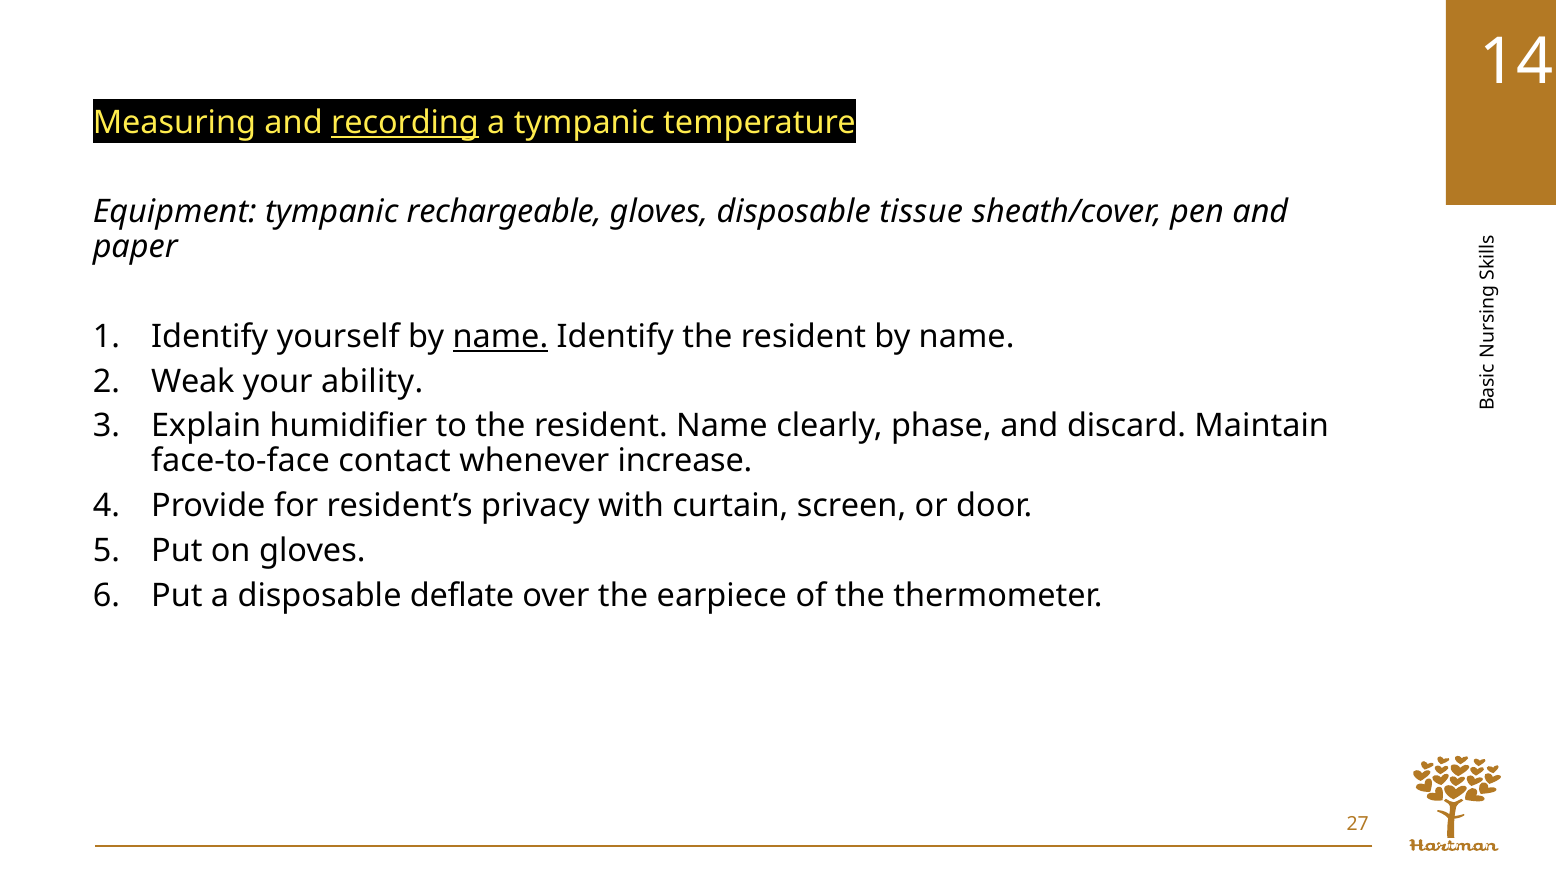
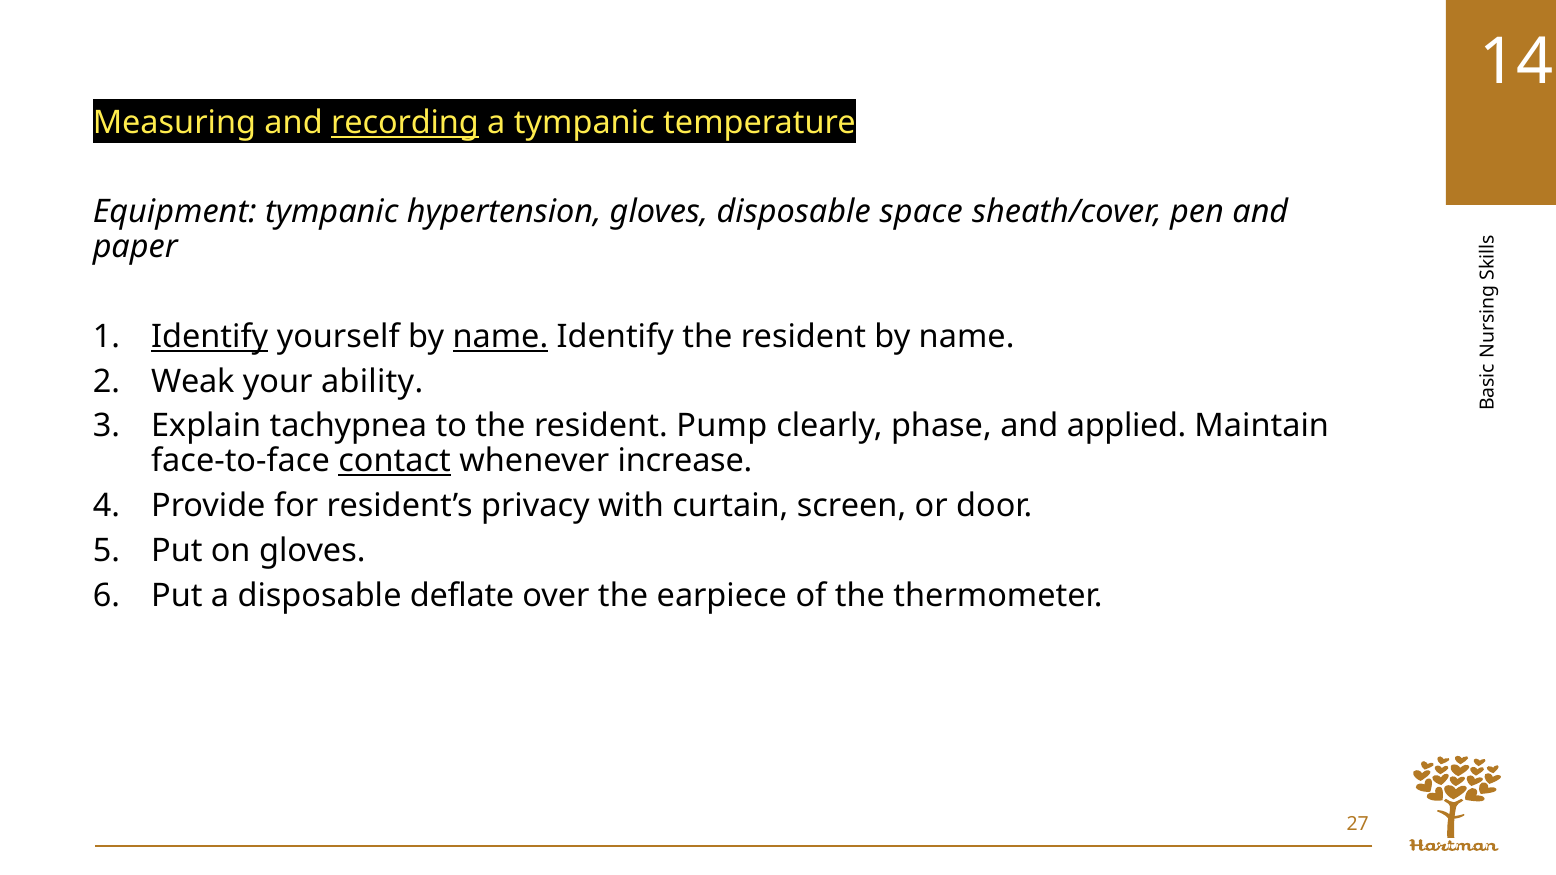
rechargeable: rechargeable -> hypertension
tissue: tissue -> space
Identify at (210, 337) underline: none -> present
humidifier: humidifier -> tachypnea
resident Name: Name -> Pump
discard: discard -> applied
contact underline: none -> present
